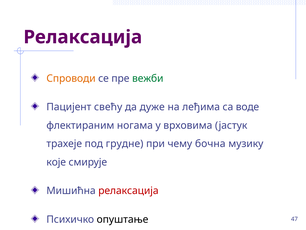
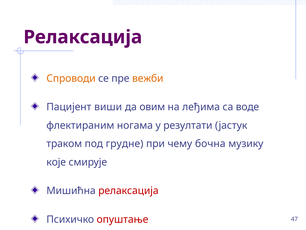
вежби colour: green -> orange
свећу: свећу -> виши
дуже: дуже -> овим
врховима: врховима -> резултати
трахеје: трахеје -> траком
опуштање colour: black -> red
